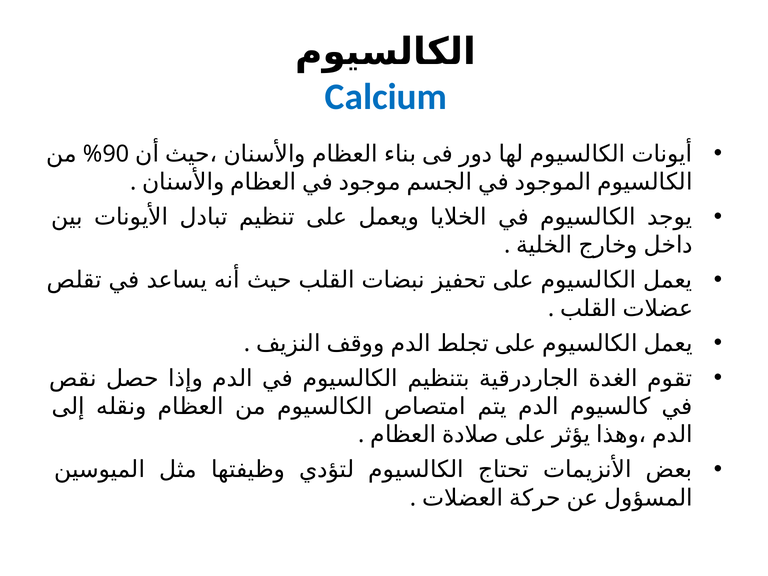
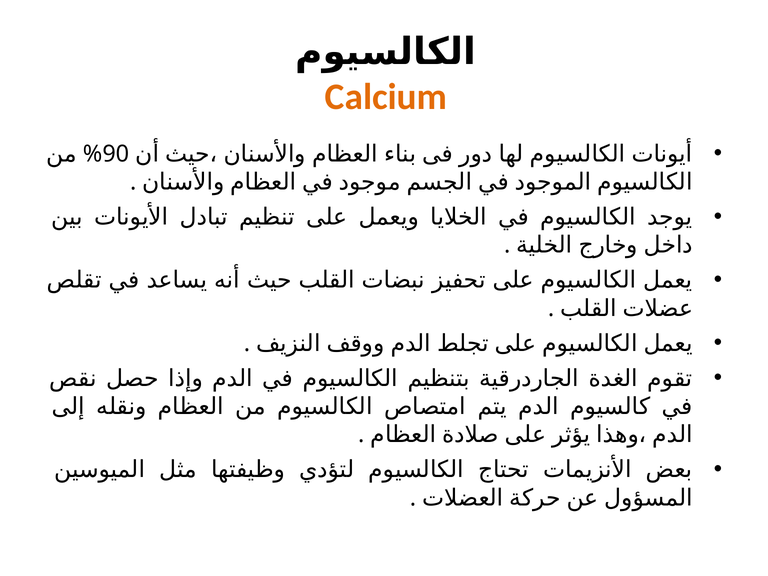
Calcium colour: blue -> orange
